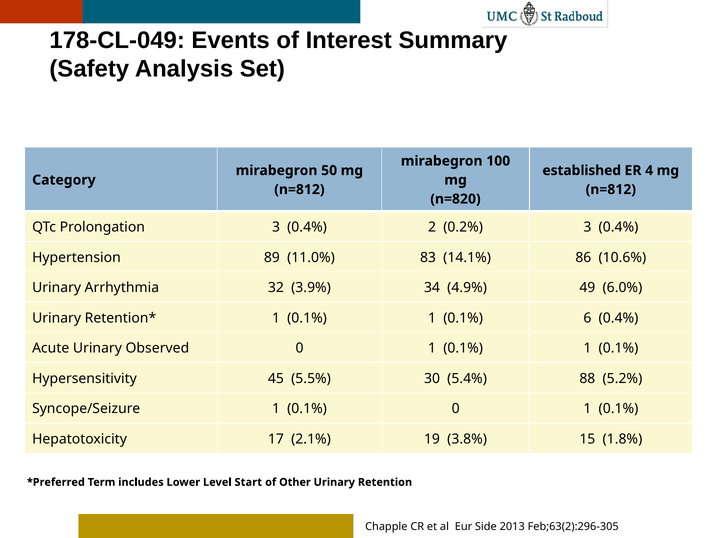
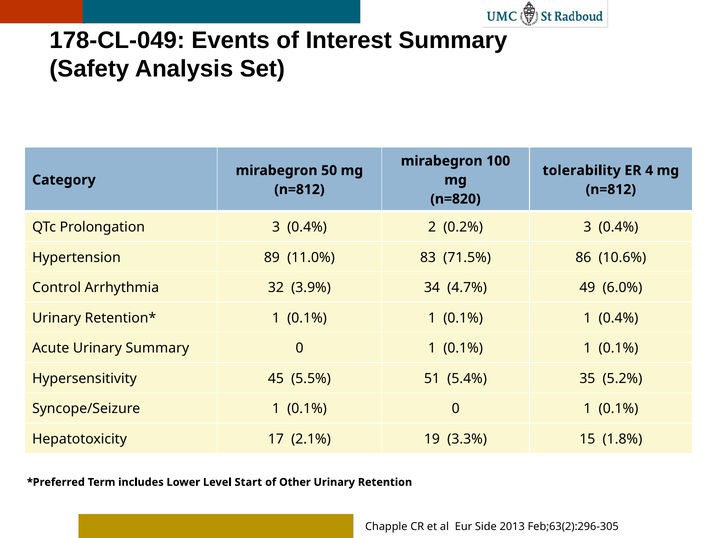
established: established -> tolerability
14.1%: 14.1% -> 71.5%
Urinary at (57, 288): Urinary -> Control
4.9%: 4.9% -> 4.7%
0.1% 1 0.1% 6: 6 -> 1
Urinary Observed: Observed -> Summary
30: 30 -> 51
88: 88 -> 35
3.8%: 3.8% -> 3.3%
